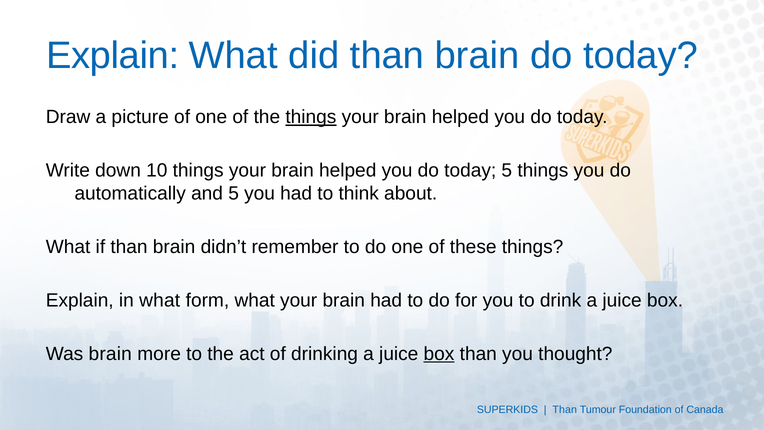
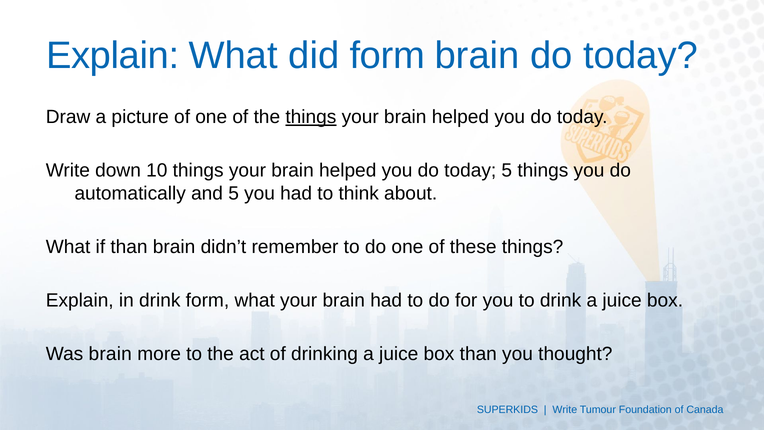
did than: than -> form
in what: what -> drink
box at (439, 354) underline: present -> none
Than at (565, 410): Than -> Write
